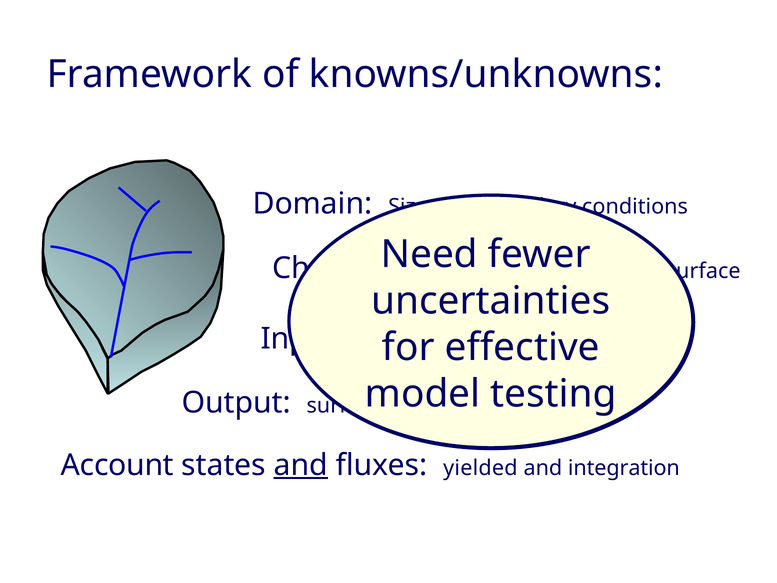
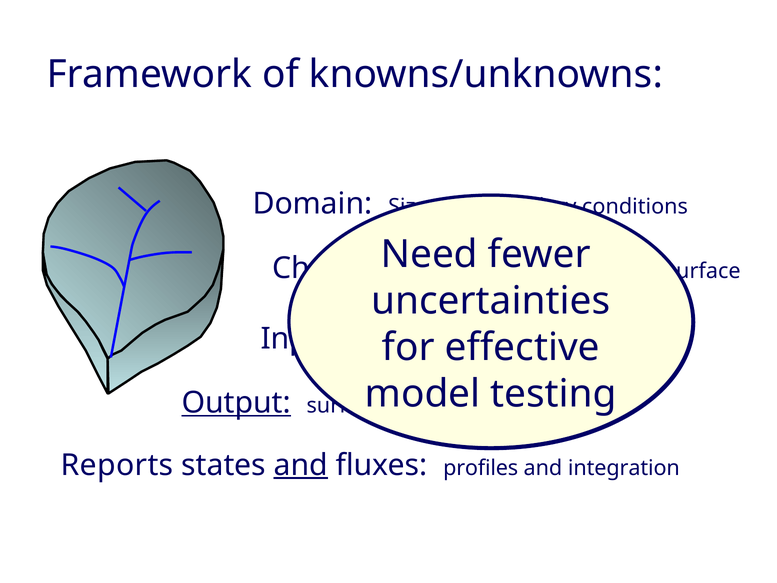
Output underline: none -> present
Account: Account -> Reports
yielded: yielded -> profiles
